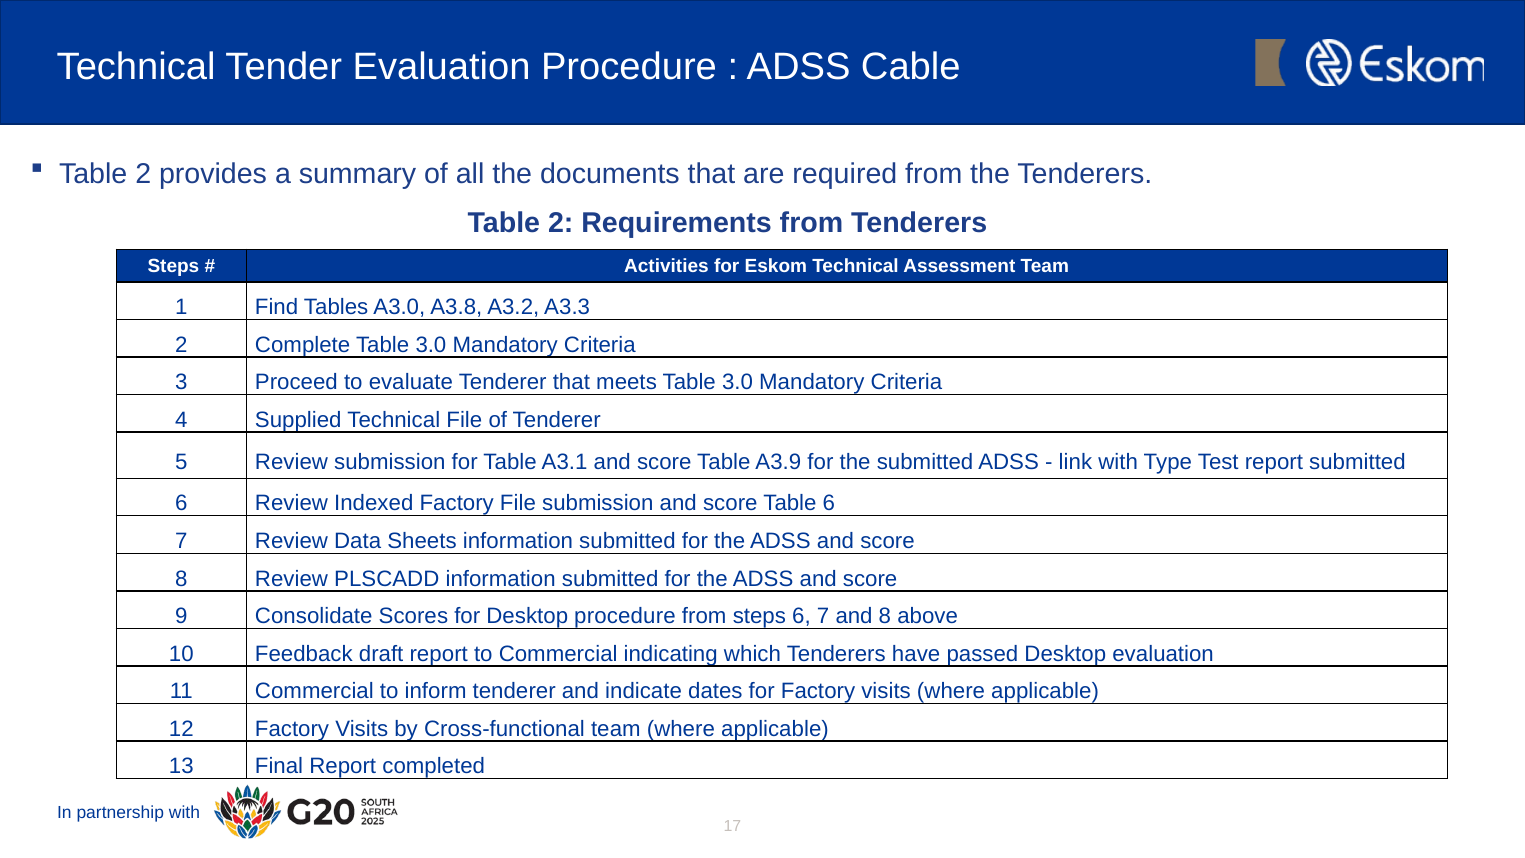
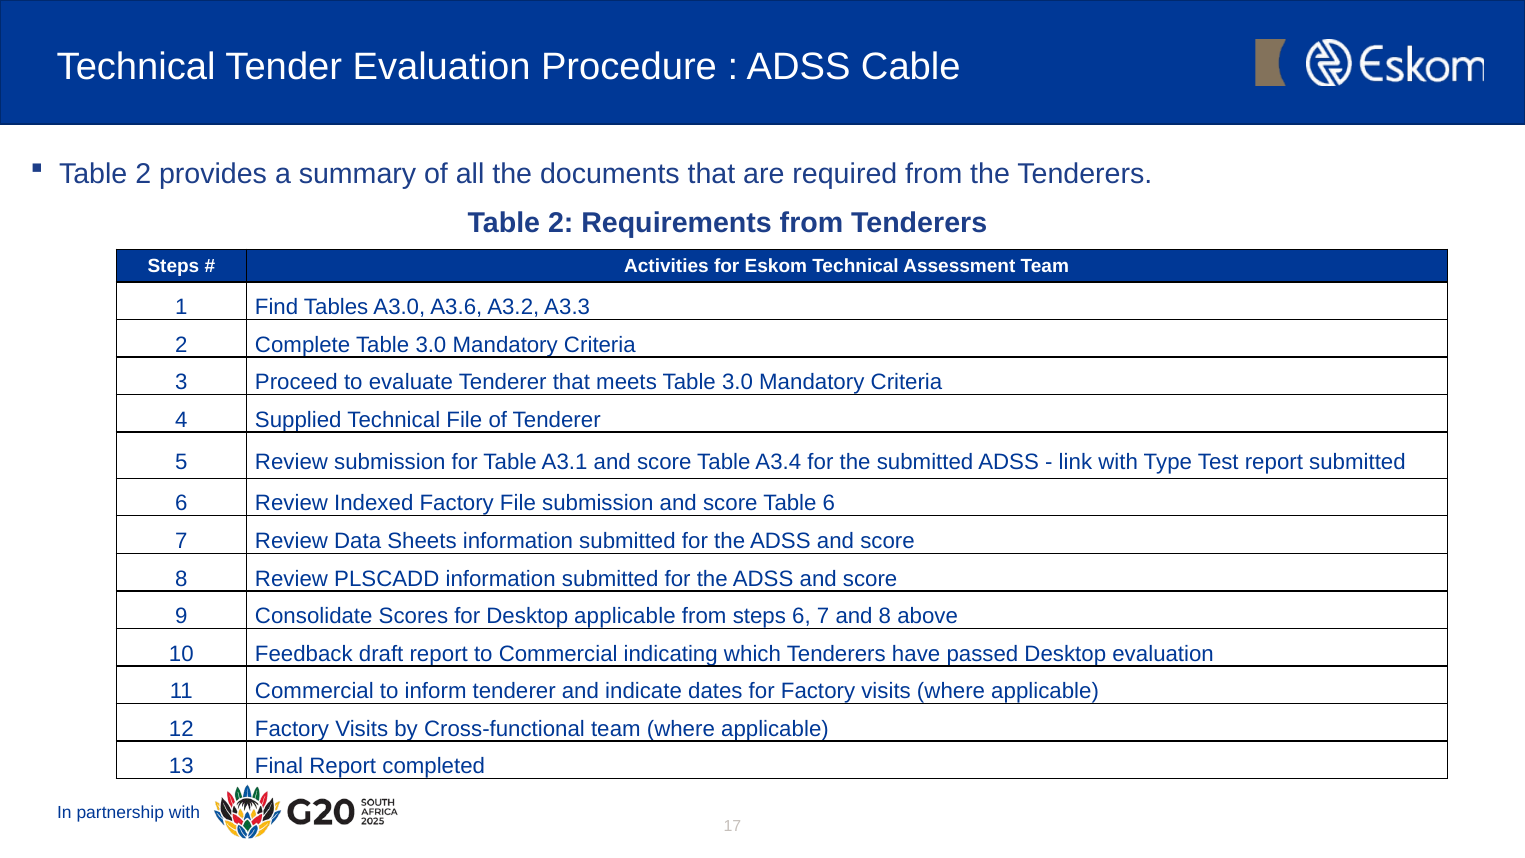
A3.8: A3.8 -> A3.6
A3.9: A3.9 -> A3.4
Desktop procedure: procedure -> applicable
